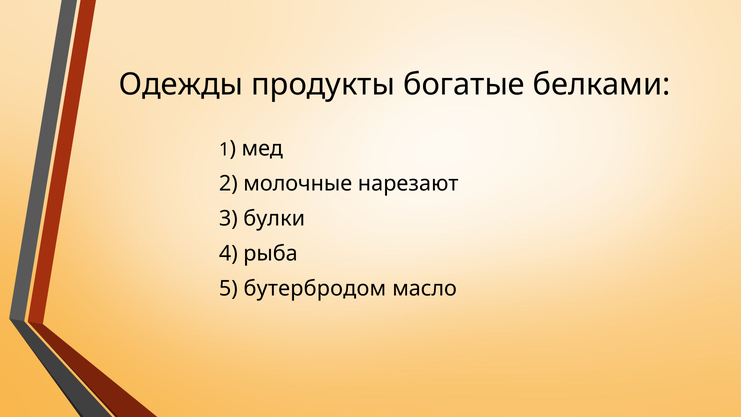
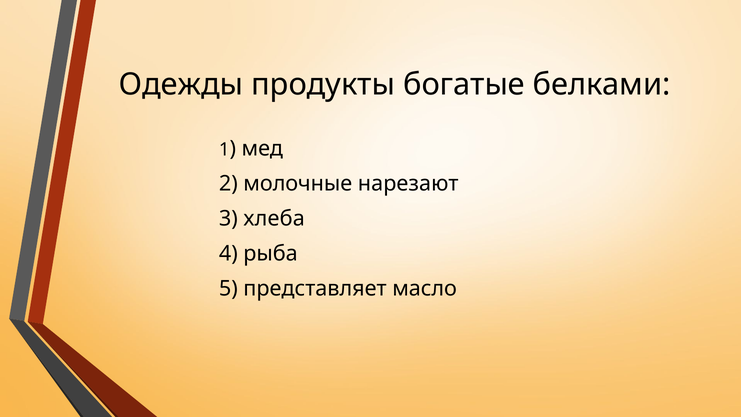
булки: булки -> хлеба
бутербродом: бутербродом -> представляет
